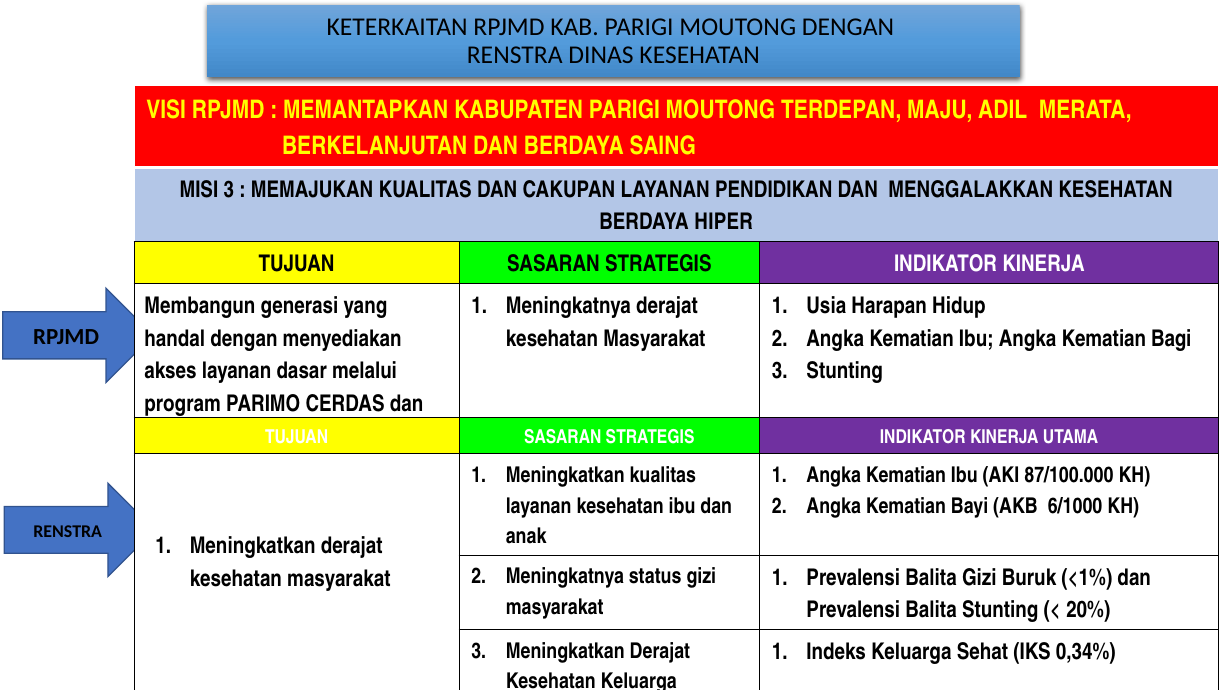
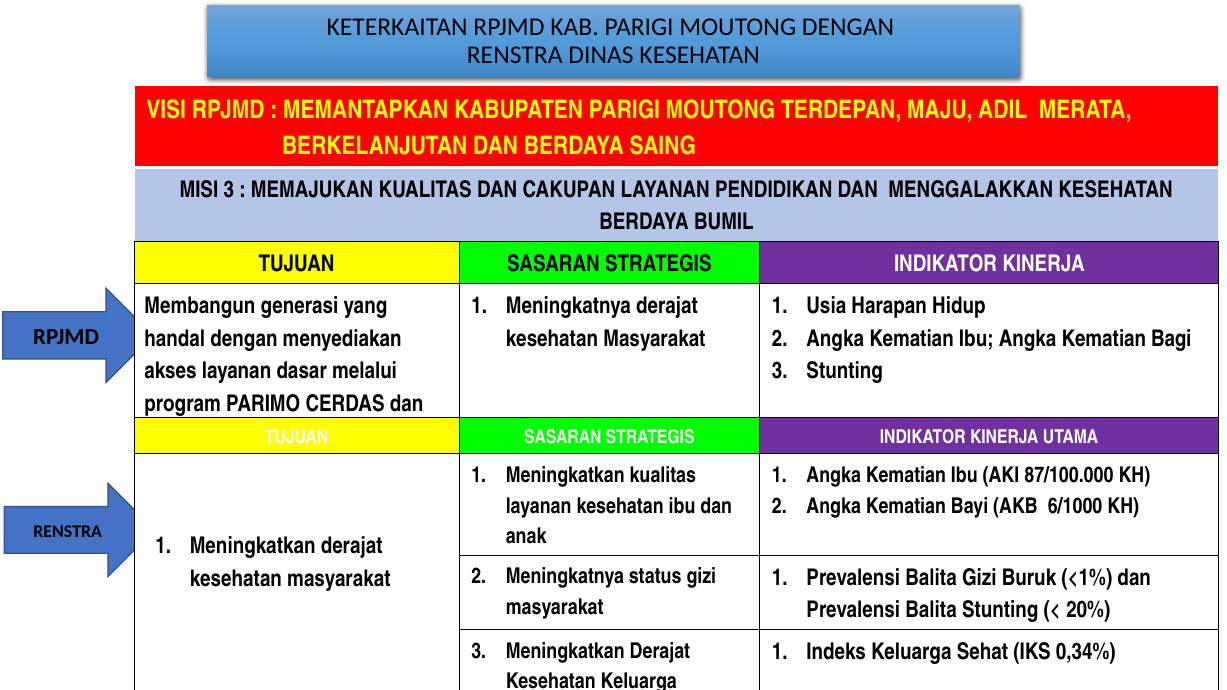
HIPER: HIPER -> BUMIL
